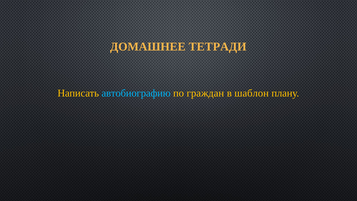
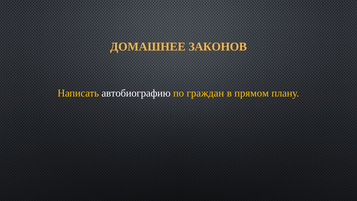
ТЕТРАДИ: ТЕТРАДИ -> ЗАКОНОВ
автобиографию colour: light blue -> white
шаблон: шаблон -> прямом
